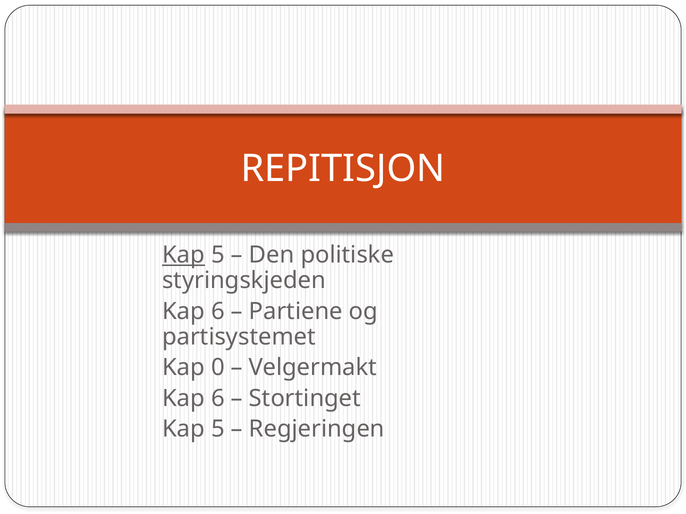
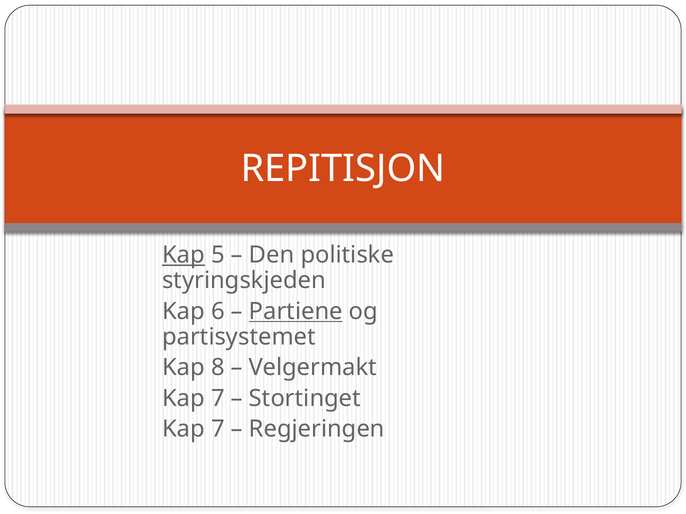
Partiene underline: none -> present
0: 0 -> 8
6 at (218, 399): 6 -> 7
5 at (218, 429): 5 -> 7
